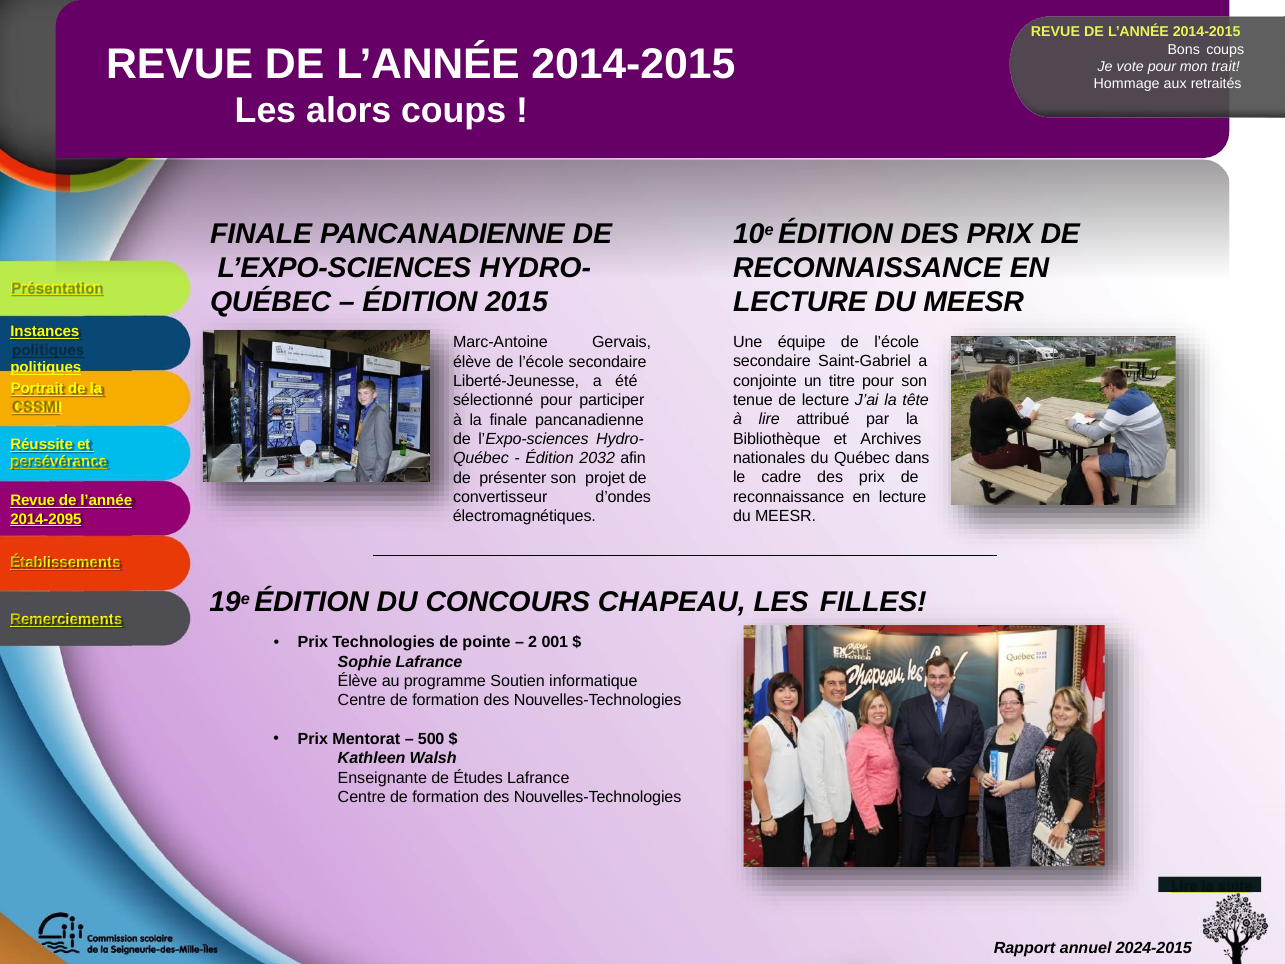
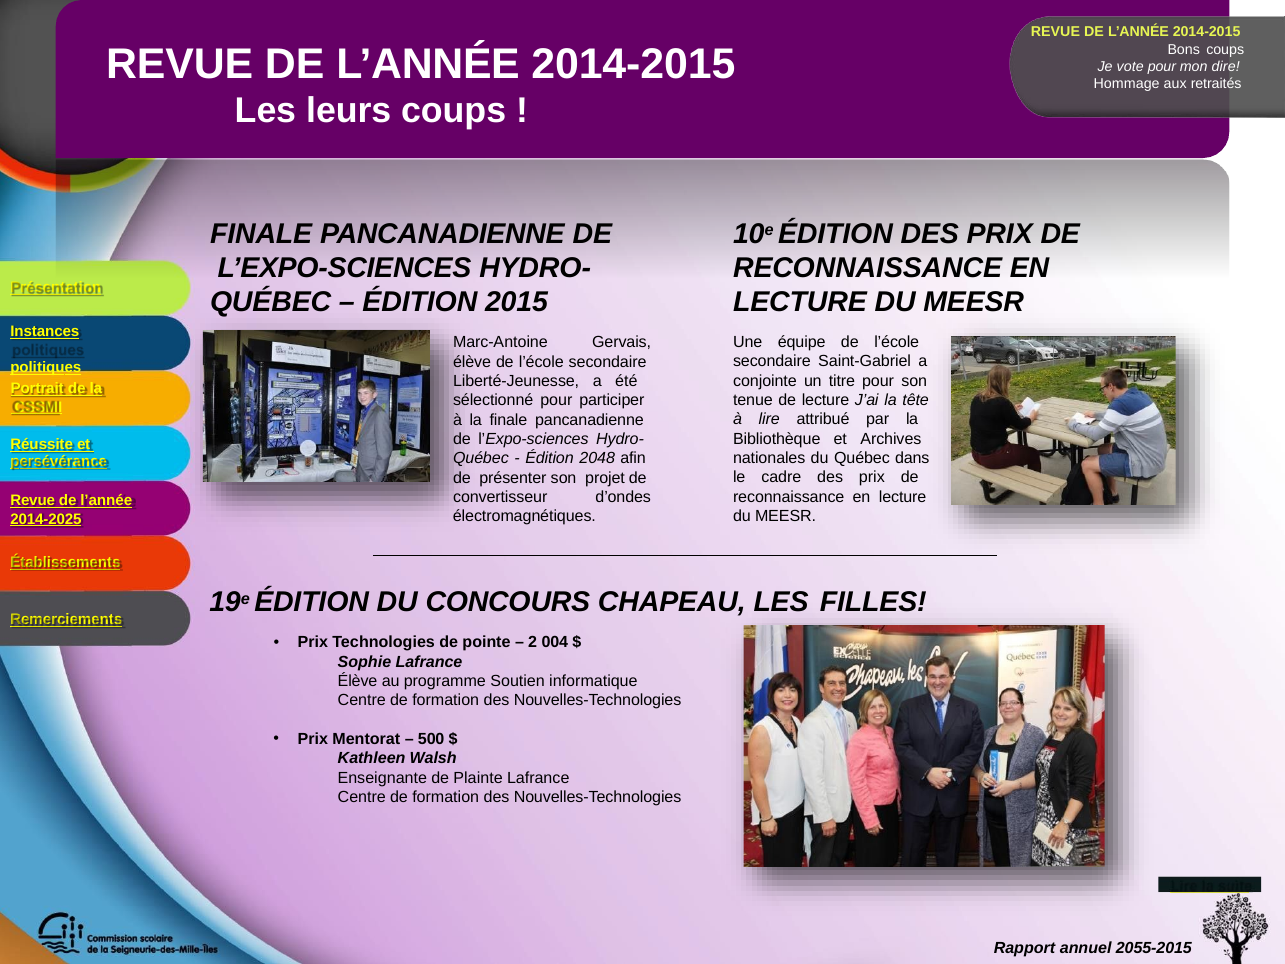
trait: trait -> dire
alors: alors -> leurs
2032: 2032 -> 2048
2014-2095: 2014-2095 -> 2014-2025
001: 001 -> 004
Études: Études -> Plainte
2024-2015: 2024-2015 -> 2055-2015
